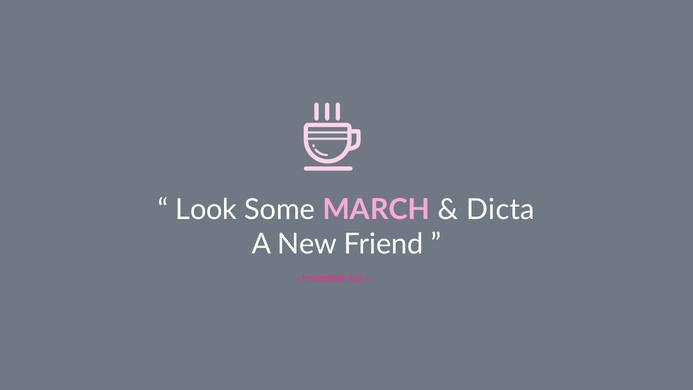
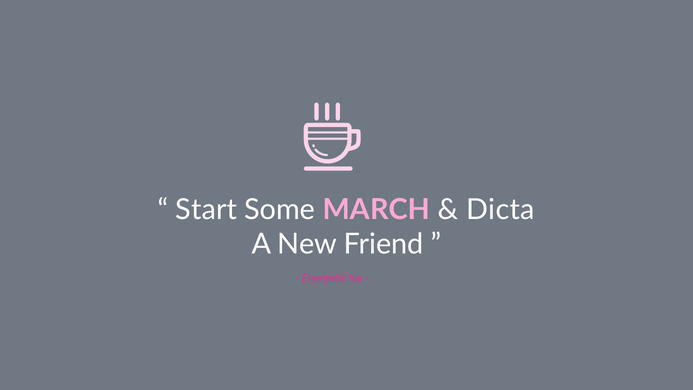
Look: Look -> Start
Inventore: Inventore -> Energetic
